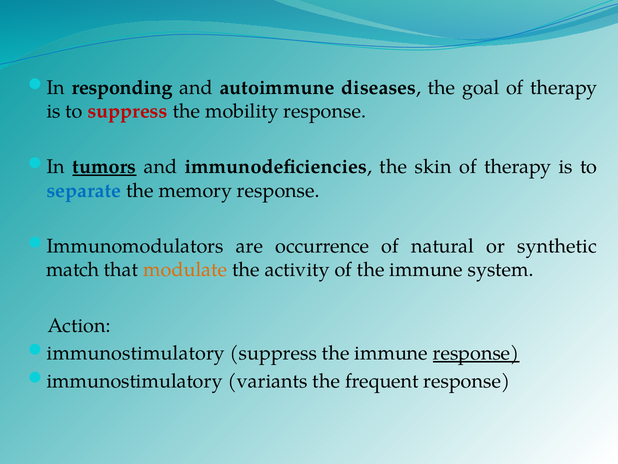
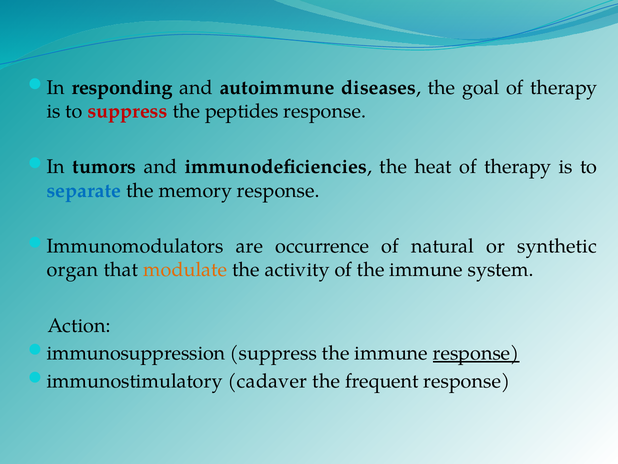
mobility: mobility -> peptides
tumors underline: present -> none
skin: skin -> heat
match: match -> organ
immunostimulatory at (136, 353): immunostimulatory -> immunosuppression
variants: variants -> cadaver
